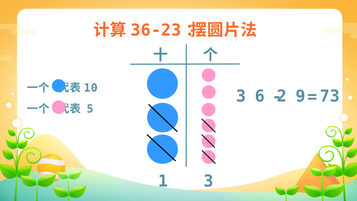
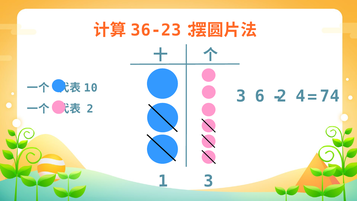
9: 9 -> 4
73: 73 -> 74
5 at (90, 109): 5 -> 2
